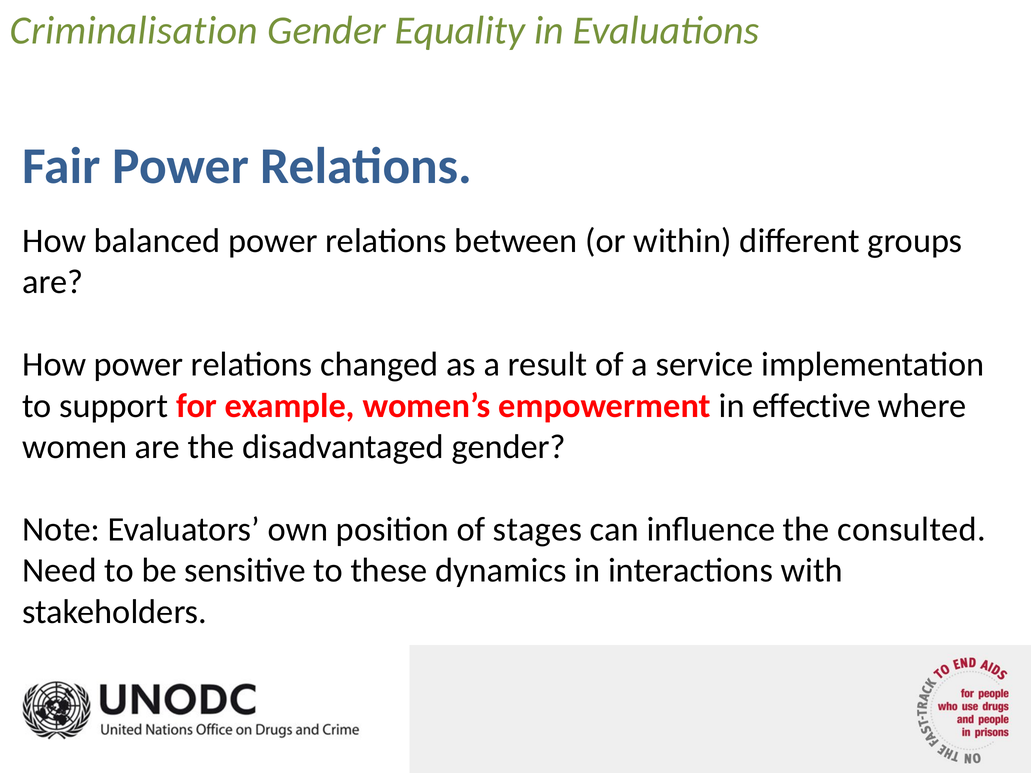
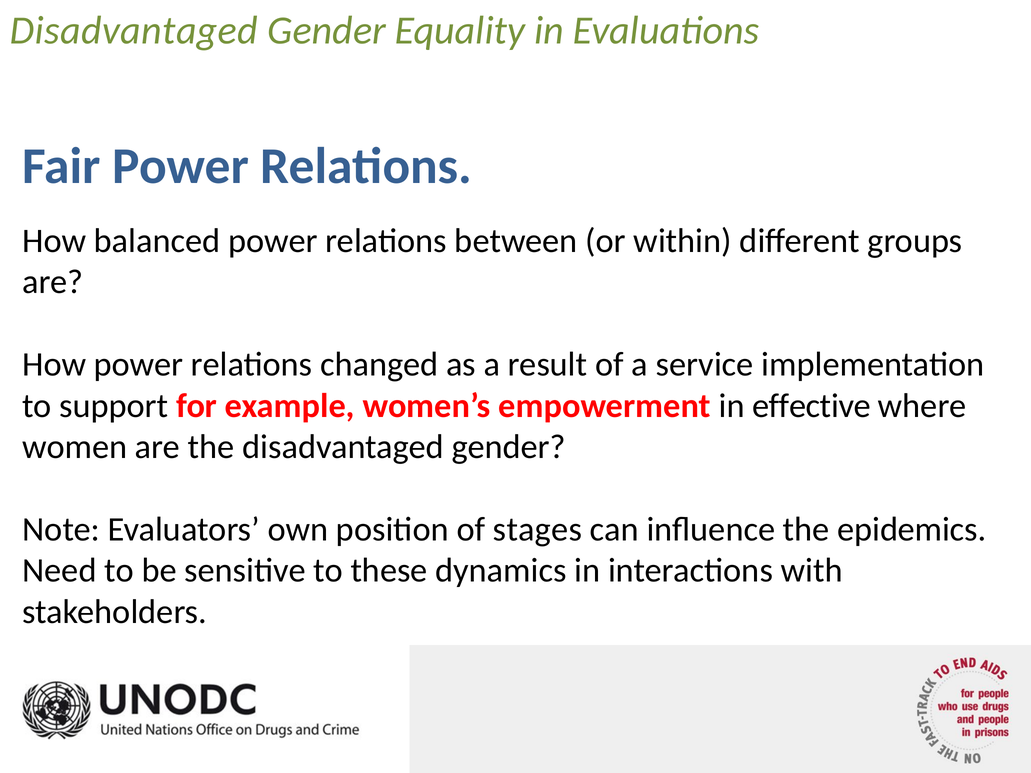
Criminalisation at (134, 31): Criminalisation -> Disadvantaged
consulted: consulted -> epidemics
